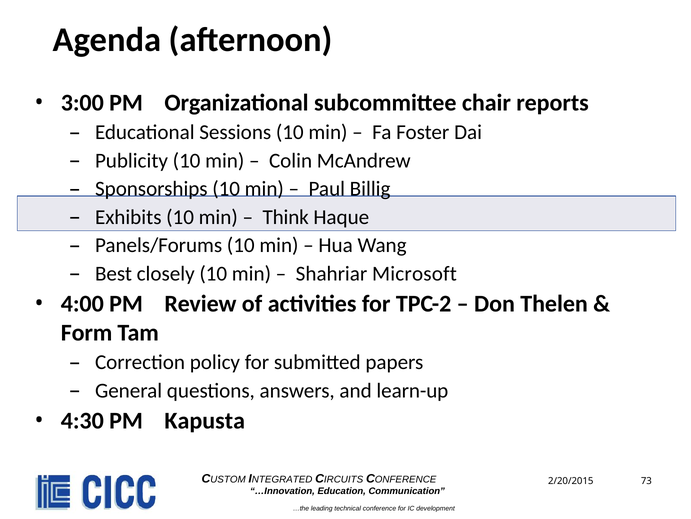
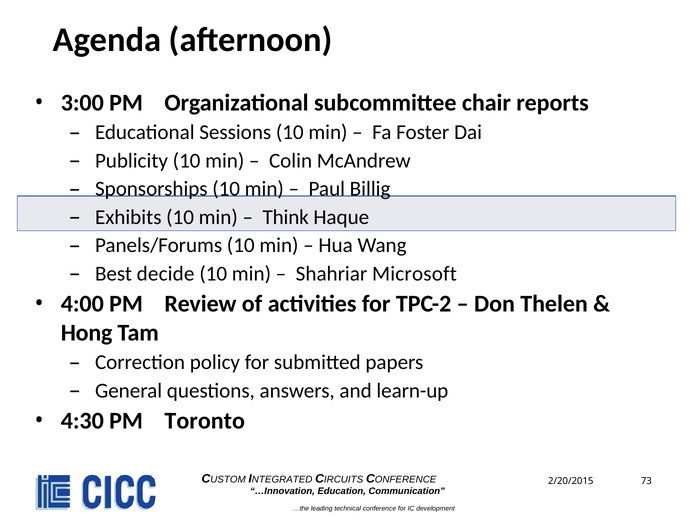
closely: closely -> decide
Form: Form -> Hong
Kapusta: Kapusta -> Toronto
